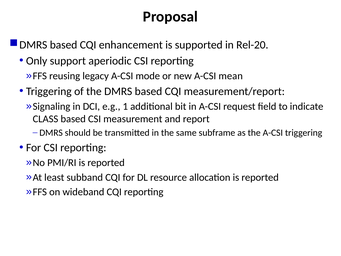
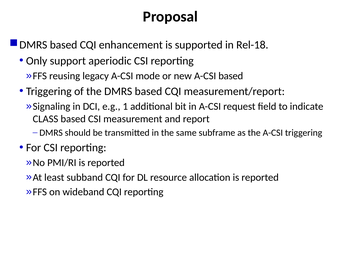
Rel-20: Rel-20 -> Rel-18
A-CSI mean: mean -> based
